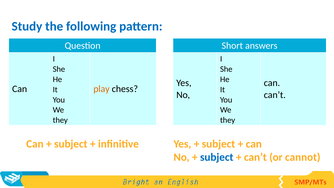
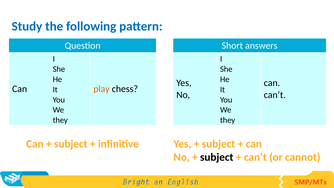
subject at (217, 157) colour: blue -> black
